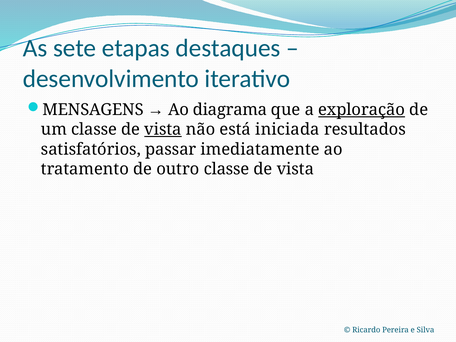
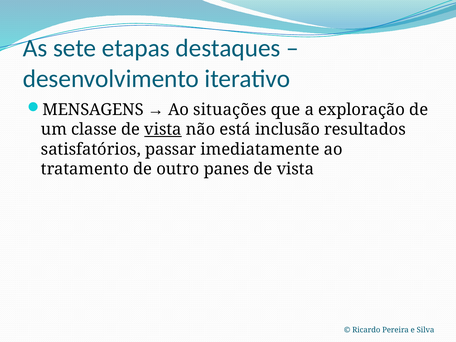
diagrama: diagrama -> situações
exploração underline: present -> none
iniciada: iniciada -> inclusão
outro classe: classe -> panes
